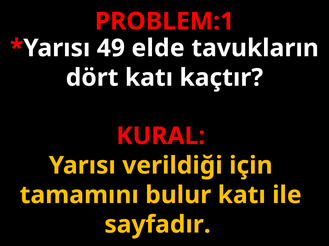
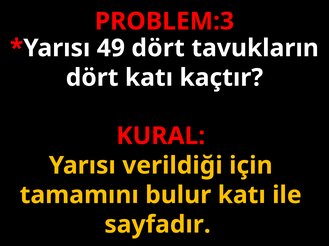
PROBLEM:1: PROBLEM:1 -> PROBLEM:3
49 elde: elde -> dört
